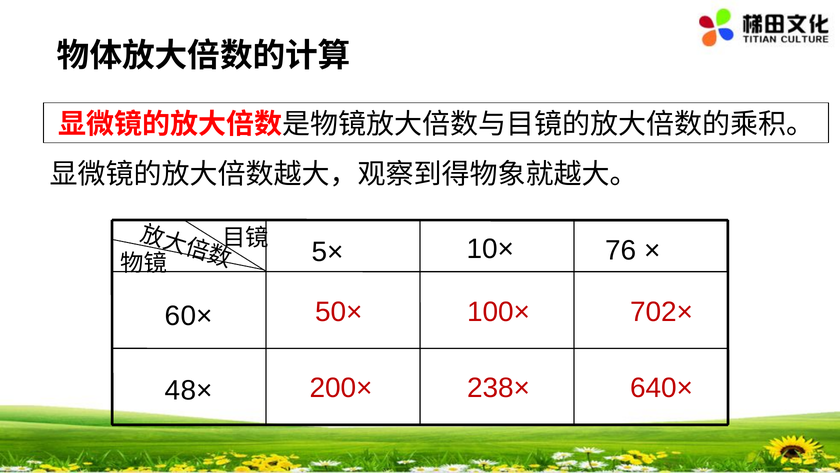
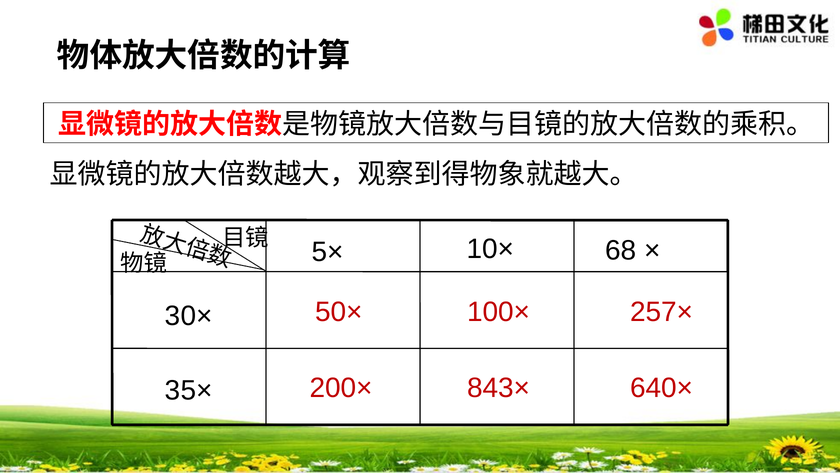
76: 76 -> 68
702×: 702× -> 257×
60×: 60× -> 30×
238×: 238× -> 843×
48×: 48× -> 35×
